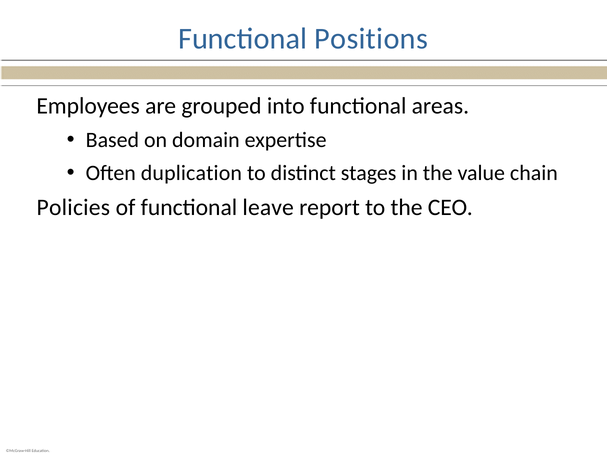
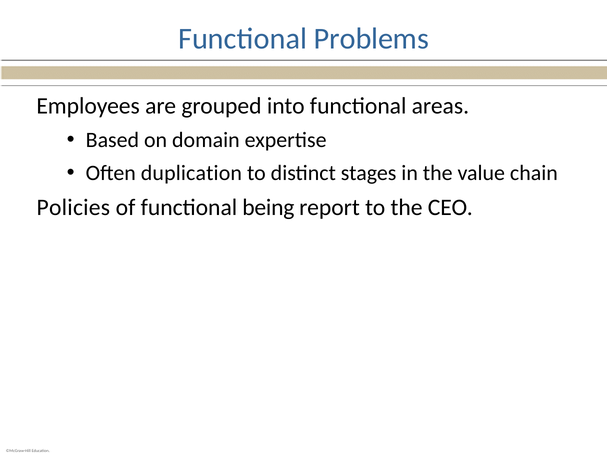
Positions: Positions -> Problems
leave: leave -> being
